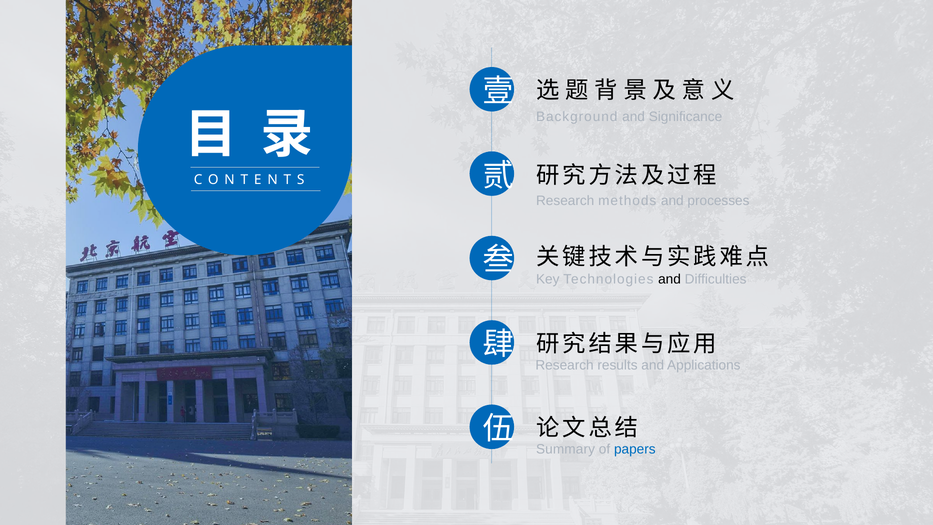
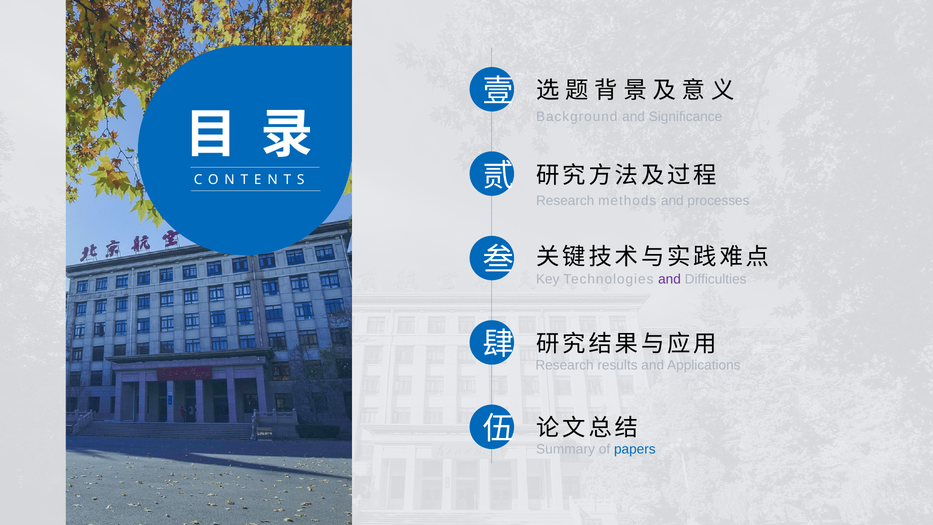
and at (670, 279) colour: black -> purple
